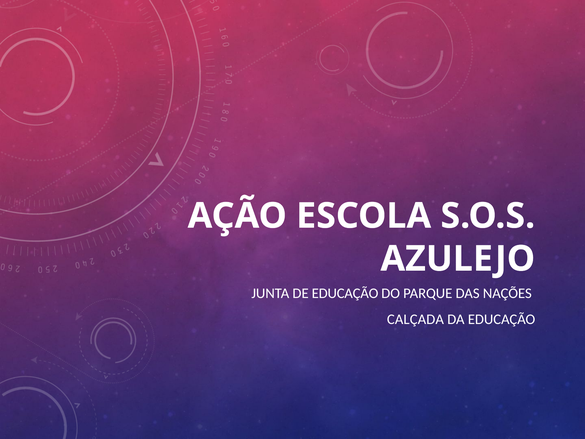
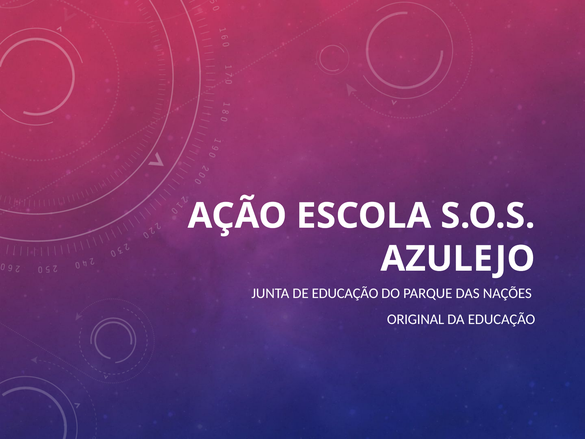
CALÇADA: CALÇADA -> ORIGINAL
